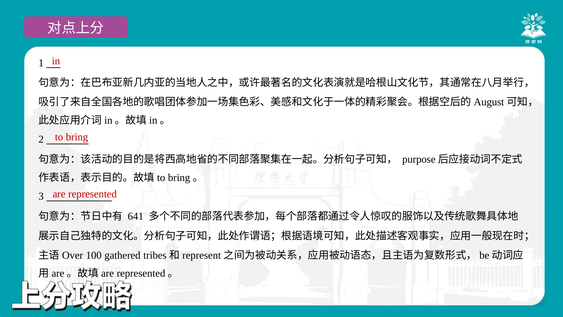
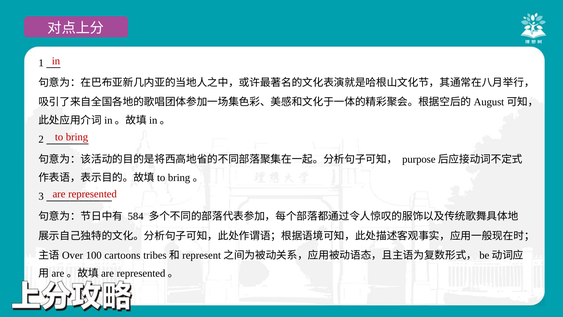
641: 641 -> 584
gathered: gathered -> cartoons
